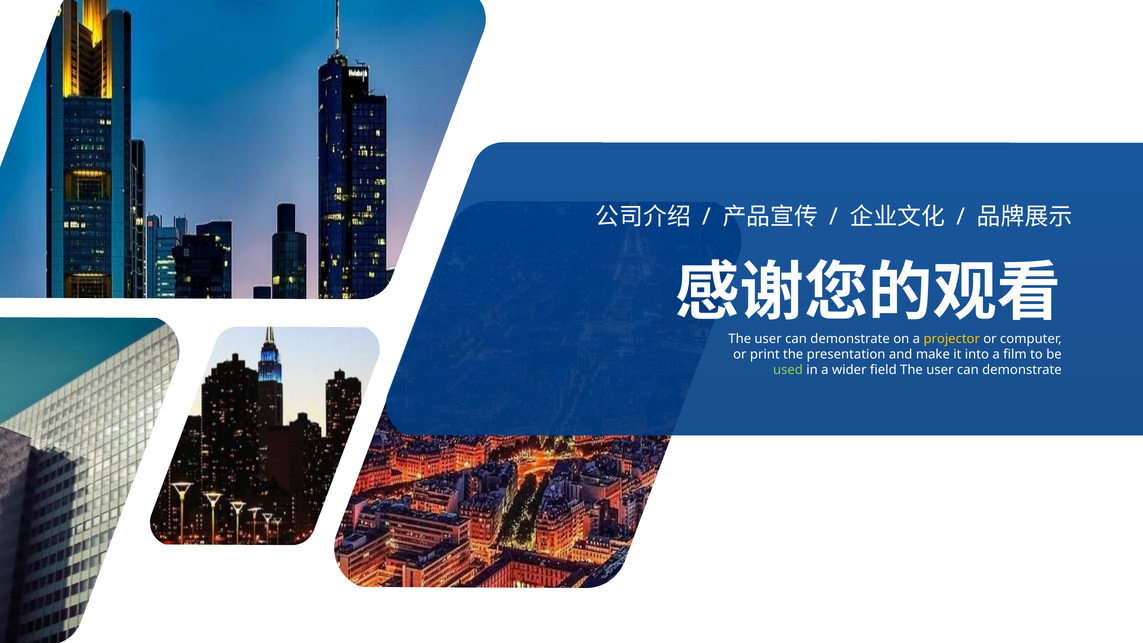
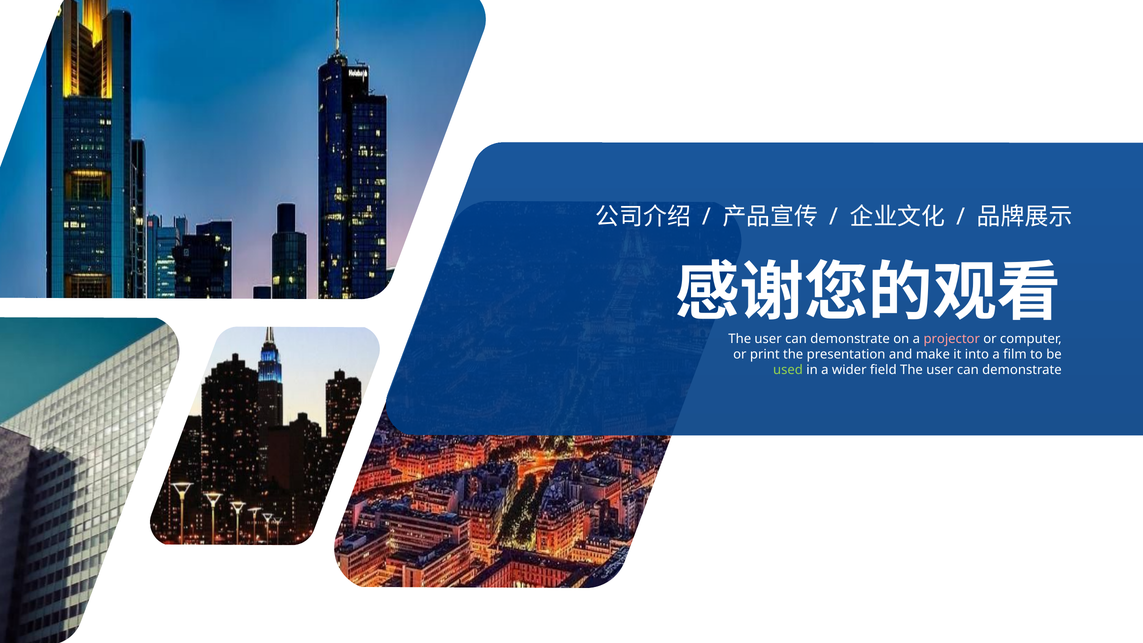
projector colour: yellow -> pink
